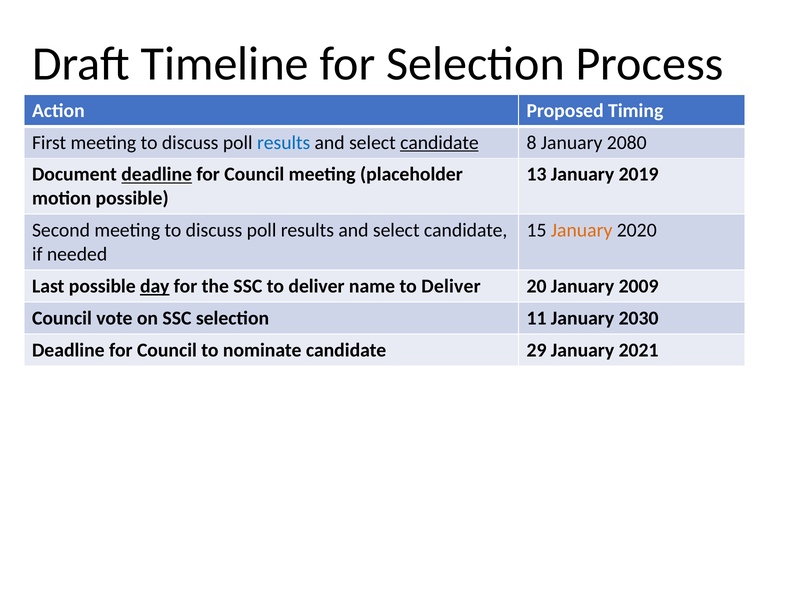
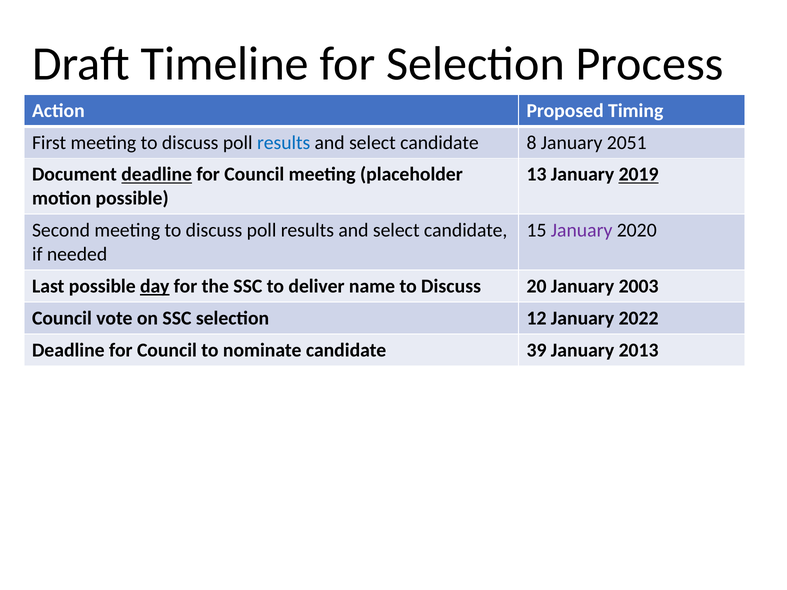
candidate at (439, 143) underline: present -> none
2080: 2080 -> 2051
2019 underline: none -> present
January at (582, 230) colour: orange -> purple
name to Deliver: Deliver -> Discuss
2009: 2009 -> 2003
11: 11 -> 12
2030: 2030 -> 2022
29: 29 -> 39
2021: 2021 -> 2013
